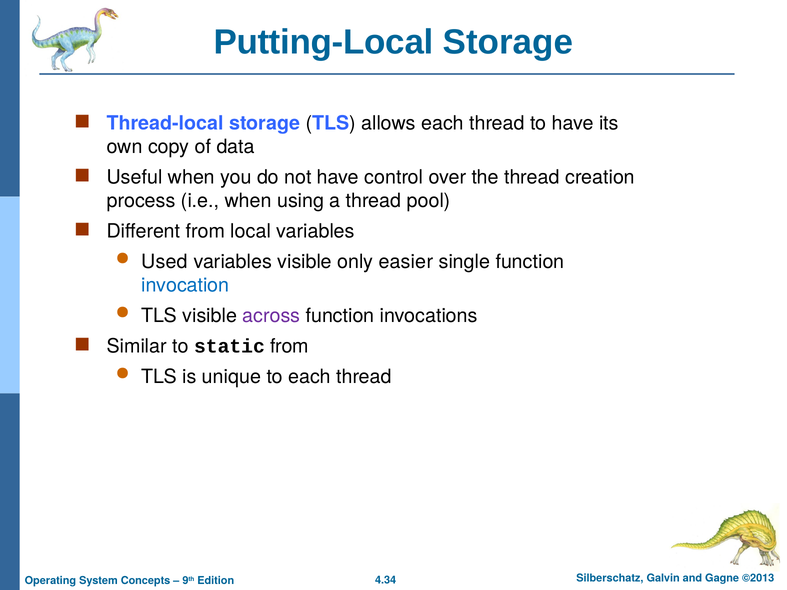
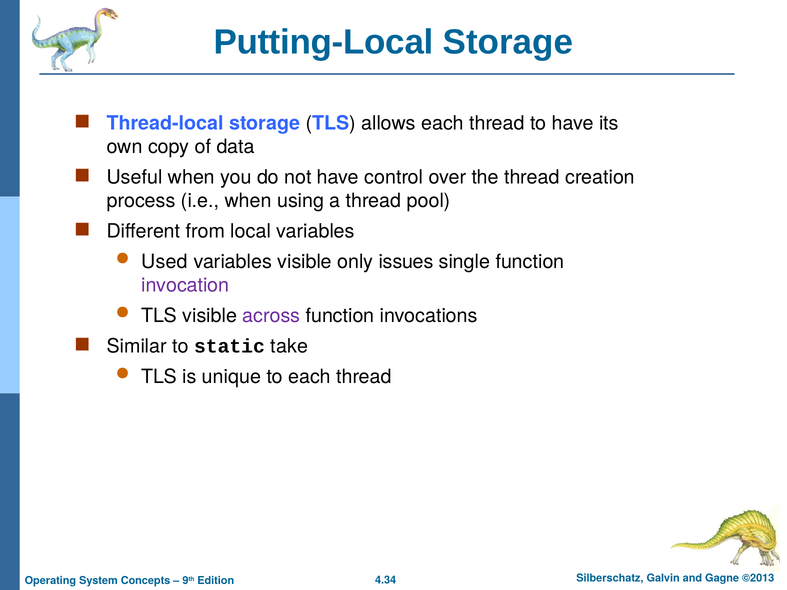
easier: easier -> issues
invocation colour: blue -> purple
static from: from -> take
